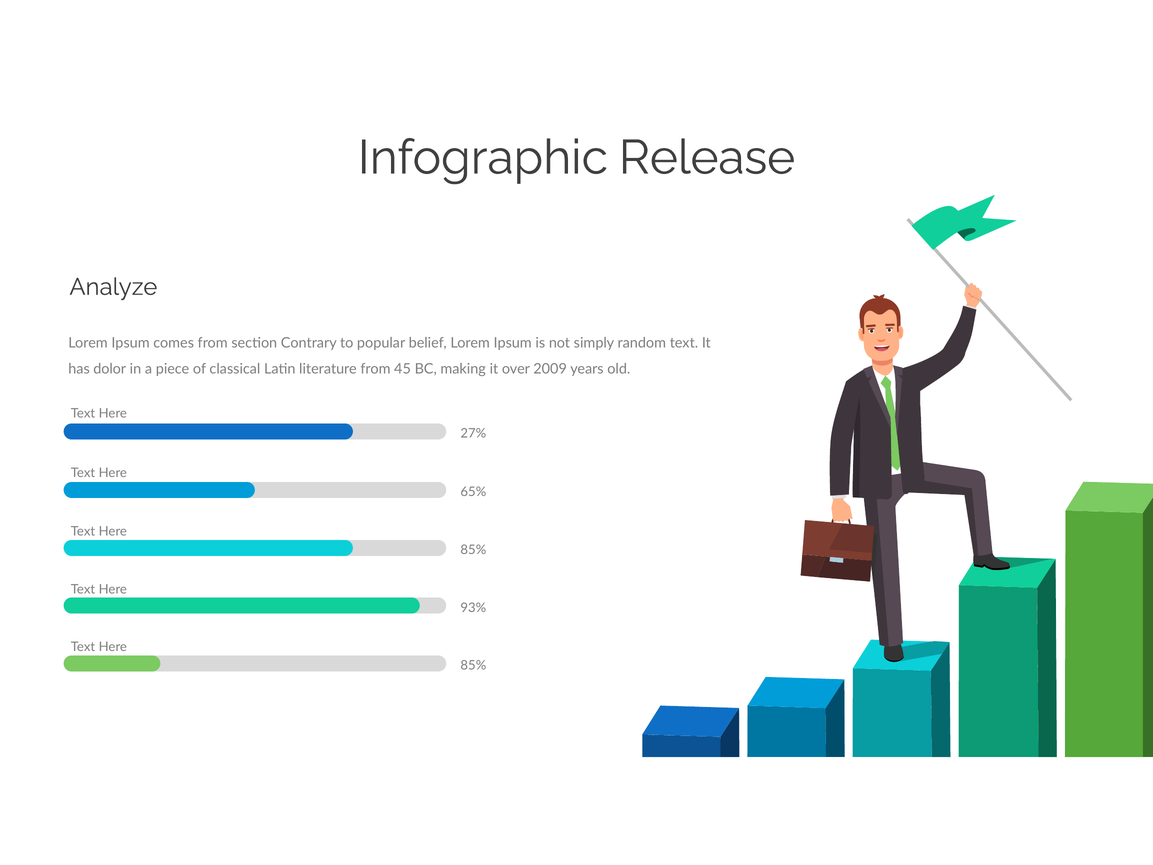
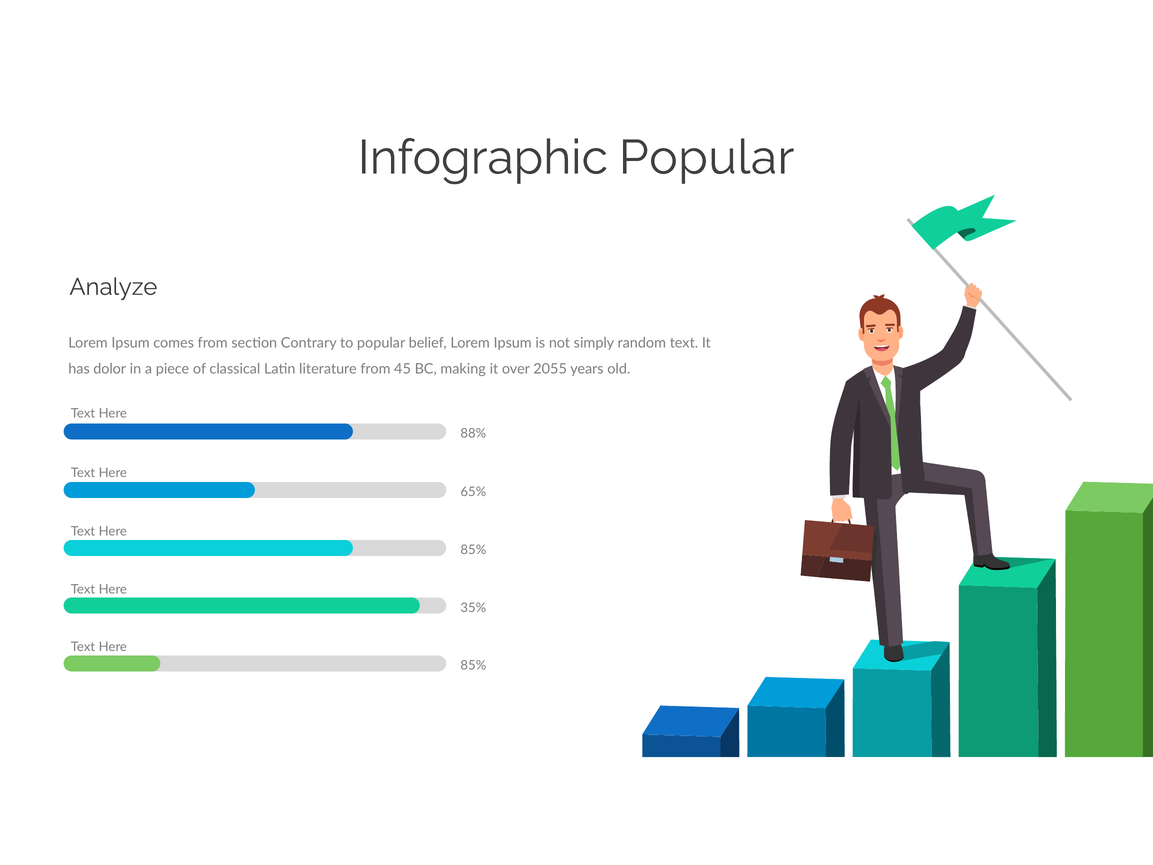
Infographic Release: Release -> Popular
2009: 2009 -> 2055
27%: 27% -> 88%
93%: 93% -> 35%
